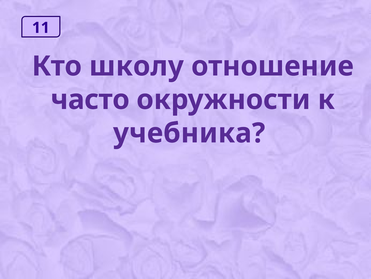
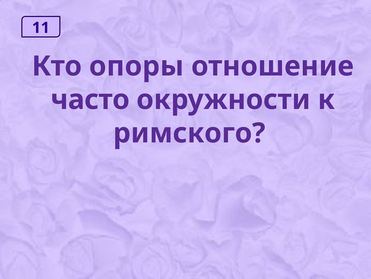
школу: школу -> опоры
учебника: учебника -> римского
